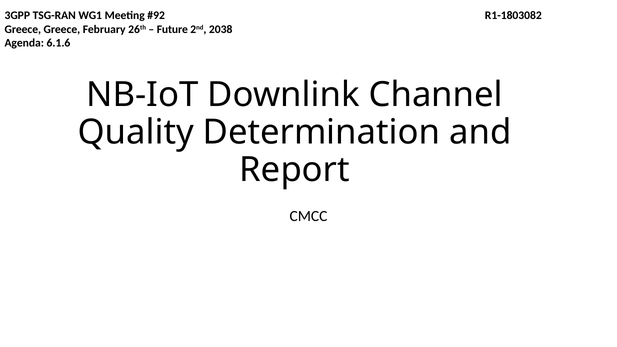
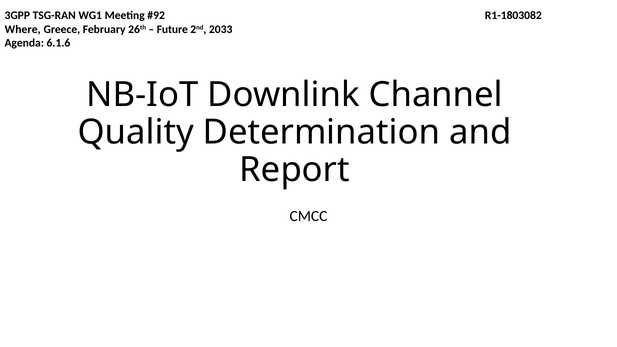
Greece at (23, 29): Greece -> Where
2038: 2038 -> 2033
